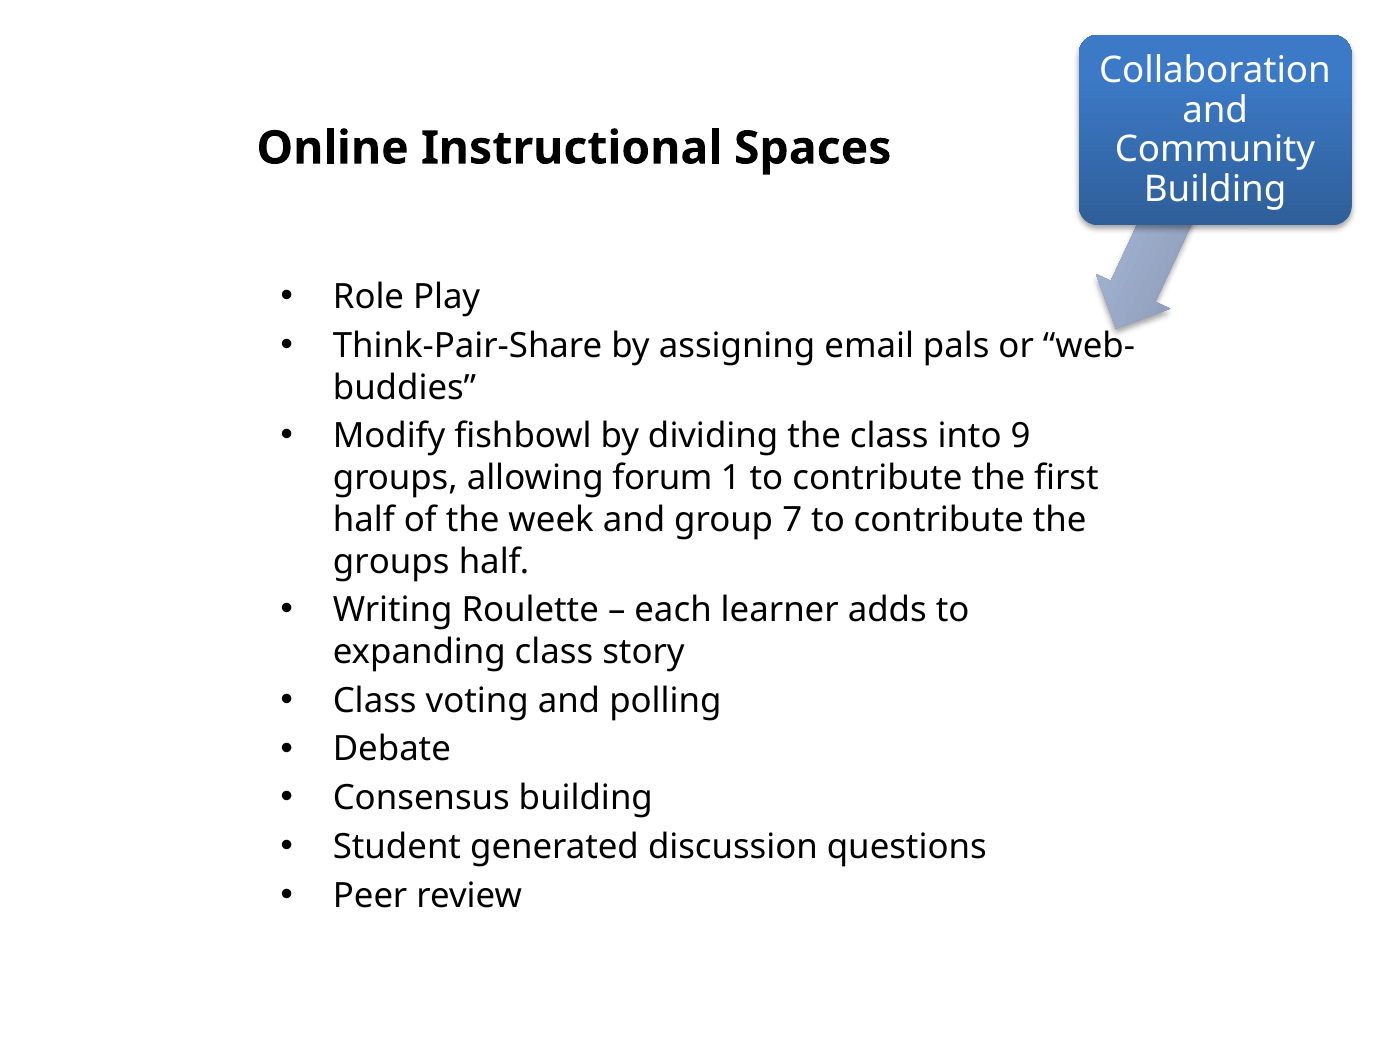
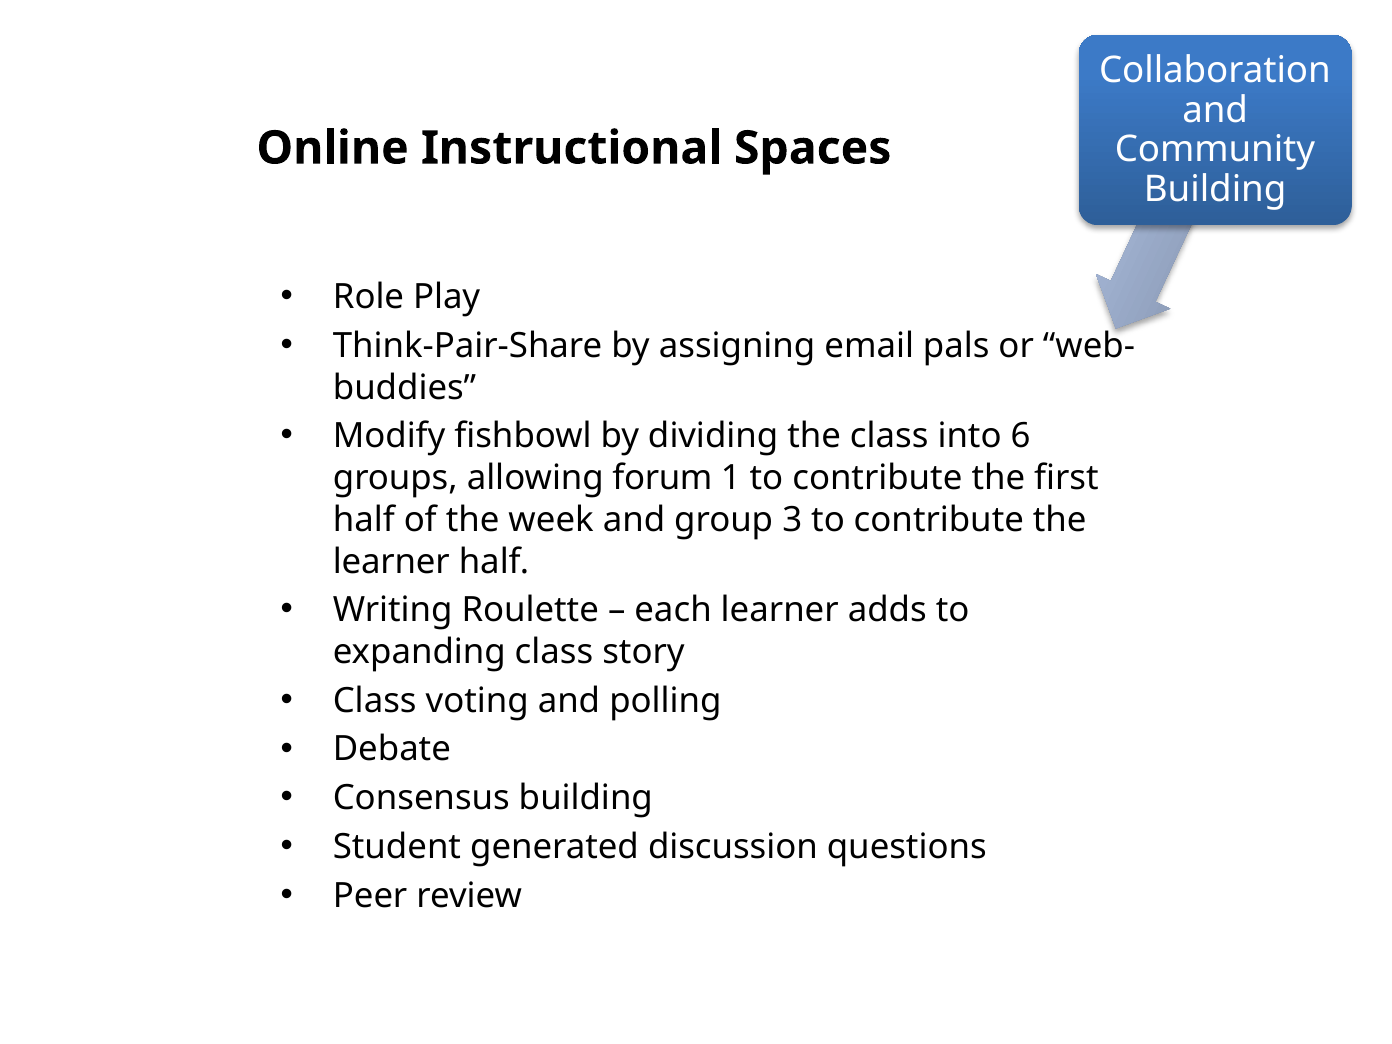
9: 9 -> 6
7: 7 -> 3
groups at (391, 562): groups -> learner
